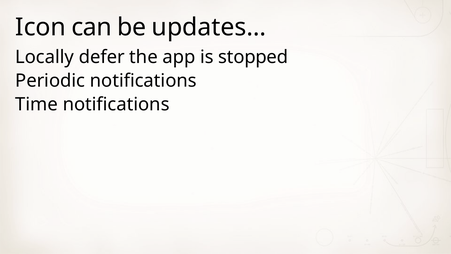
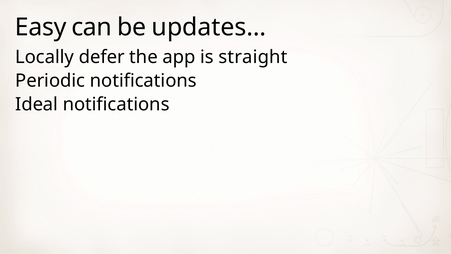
Icon: Icon -> Easy
stopped: stopped -> straight
Time: Time -> Ideal
